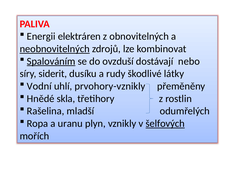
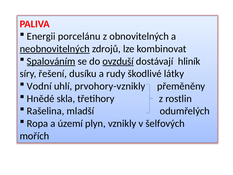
elektráren: elektráren -> porcelánu
ovzduší underline: none -> present
nebo: nebo -> hliník
siderit: siderit -> řešení
uranu: uranu -> území
šelfových underline: present -> none
